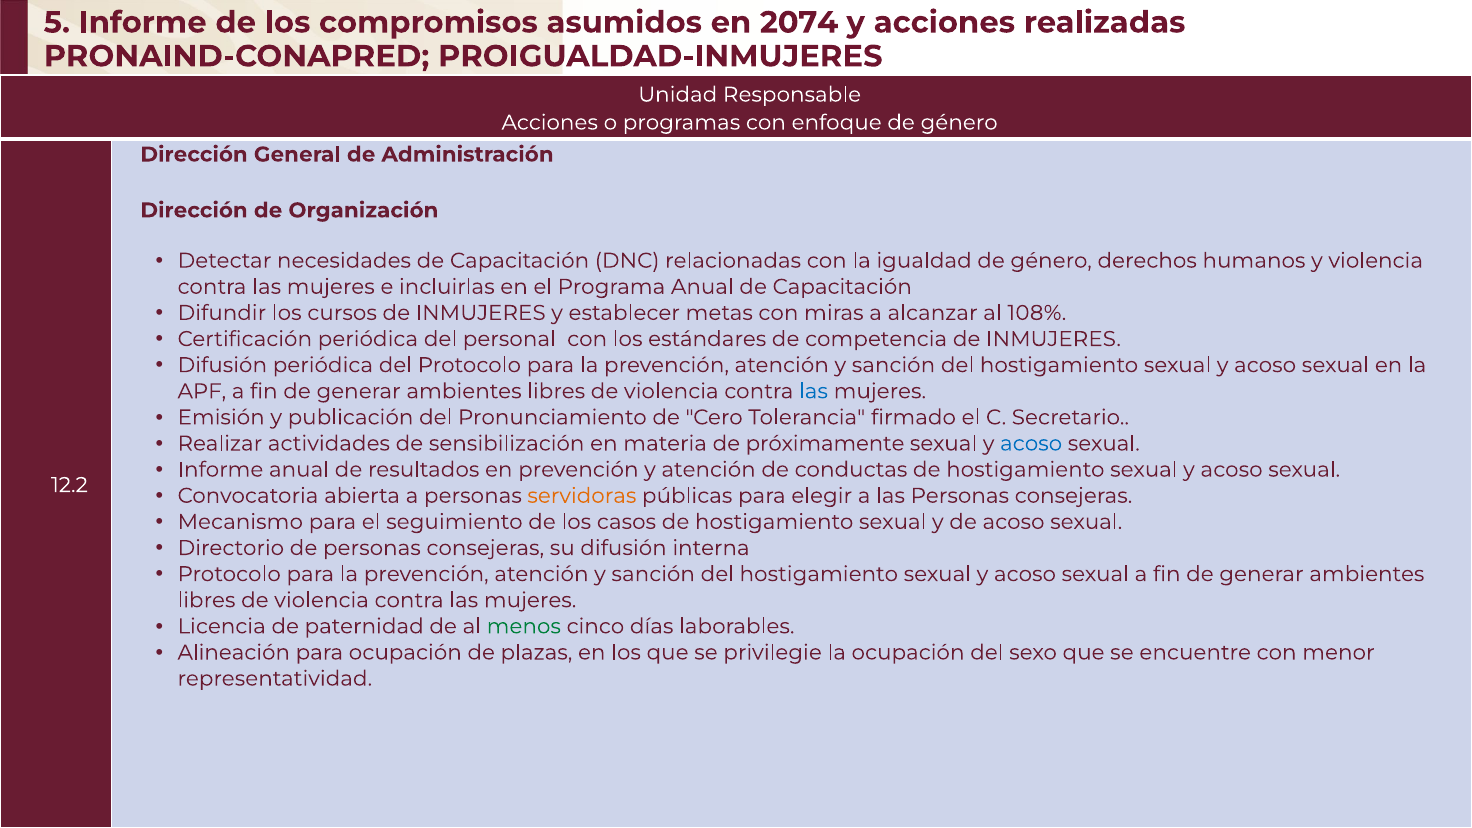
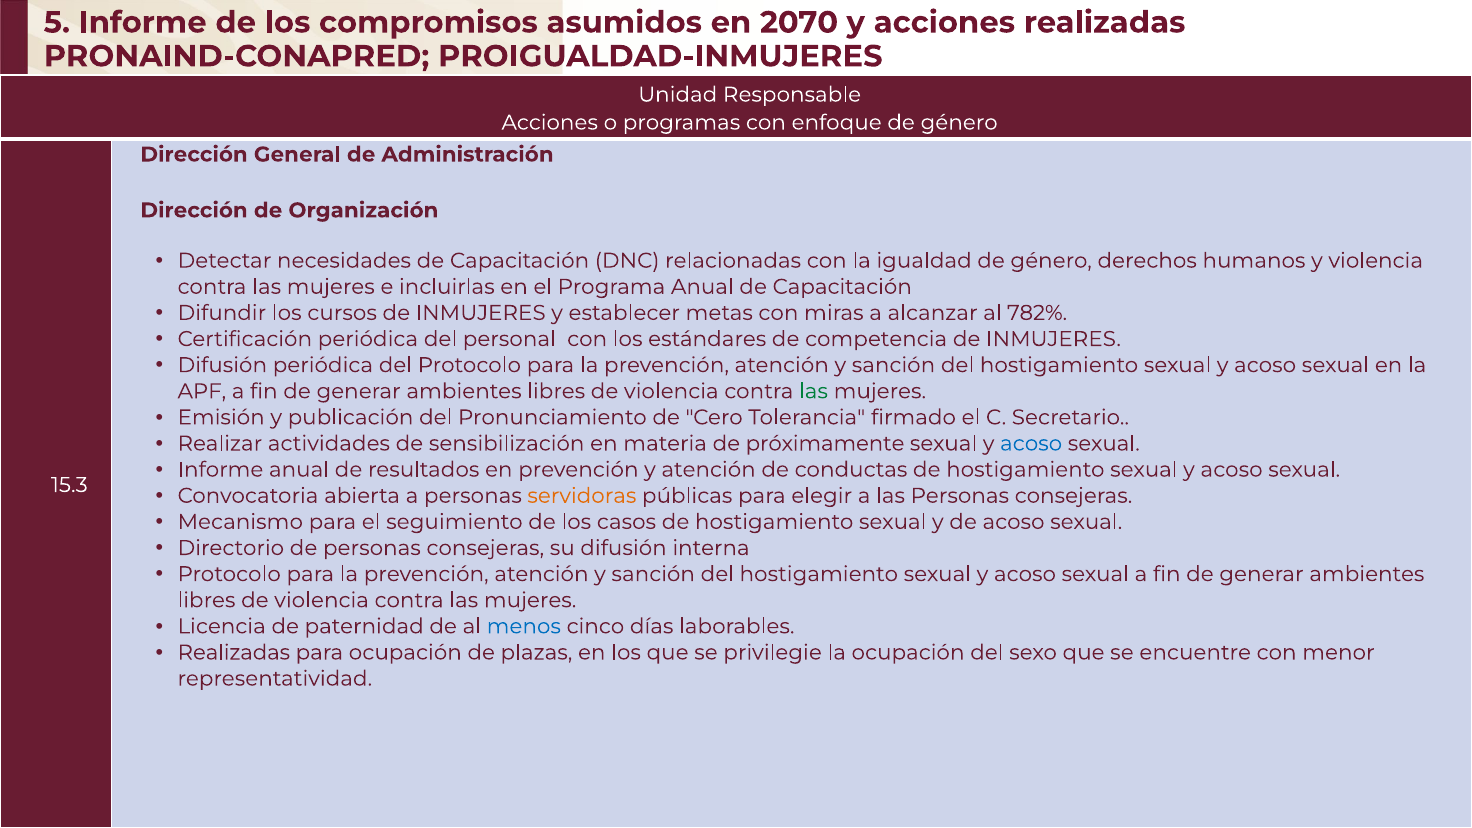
2074: 2074 -> 2070
108%: 108% -> 782%
las at (813, 391) colour: blue -> green
12.2: 12.2 -> 15.3
menos colour: green -> blue
Alineación at (234, 652): Alineación -> Realizadas
